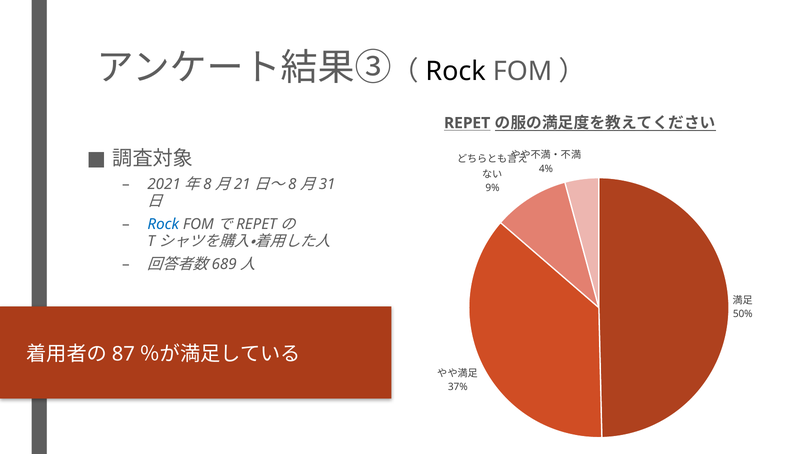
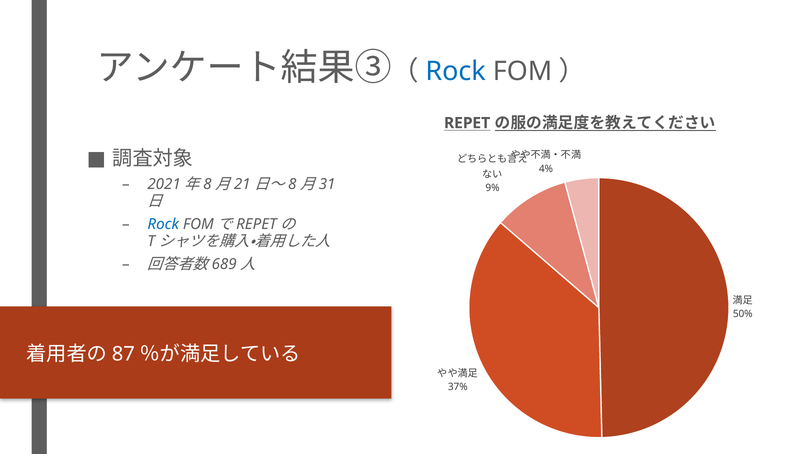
Rock at (456, 71) colour: black -> blue
